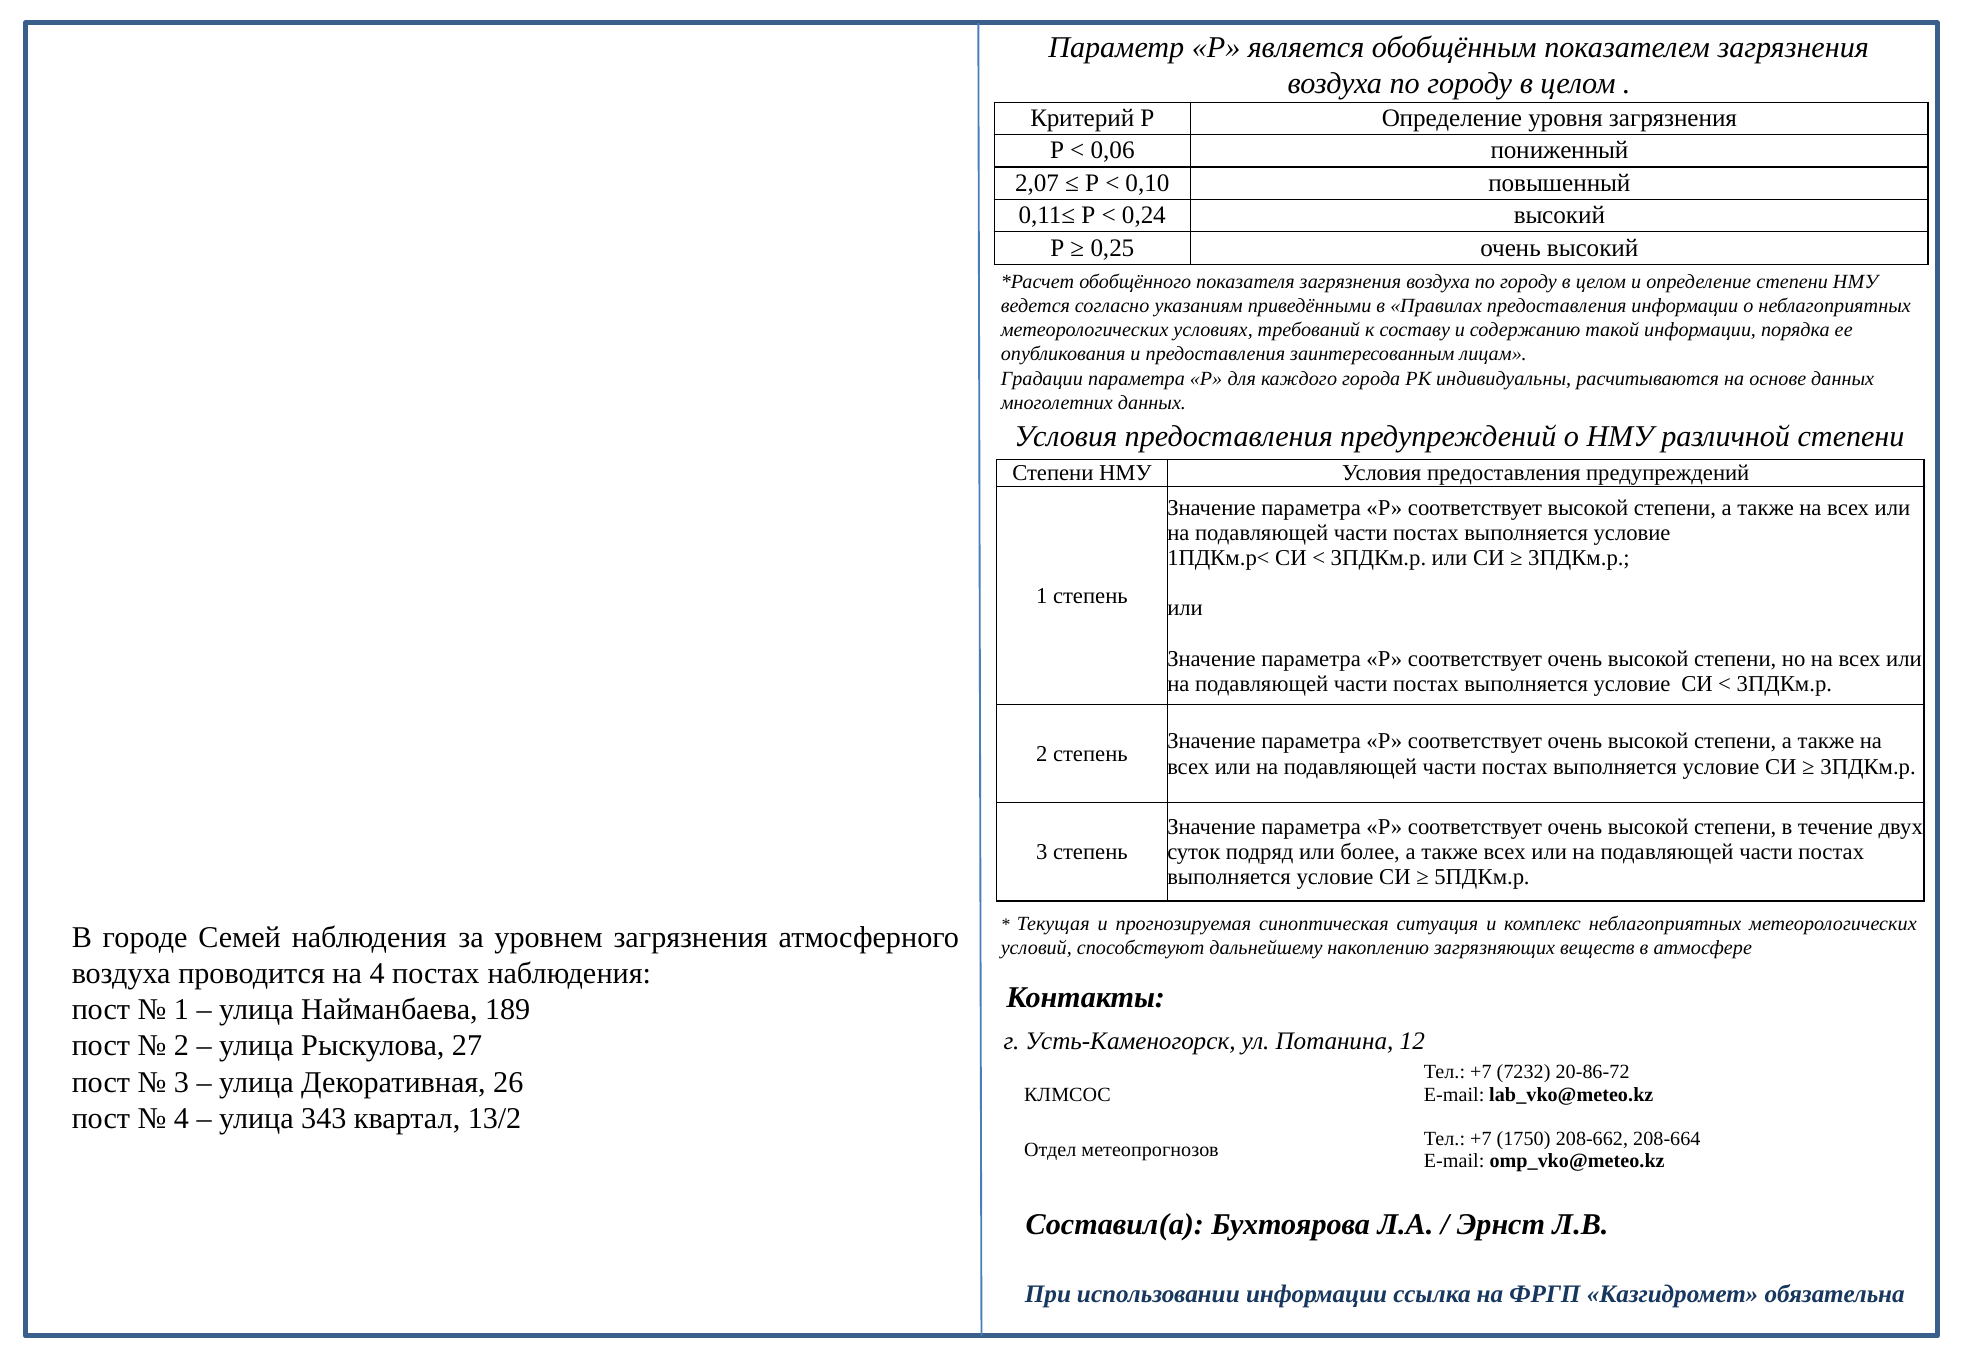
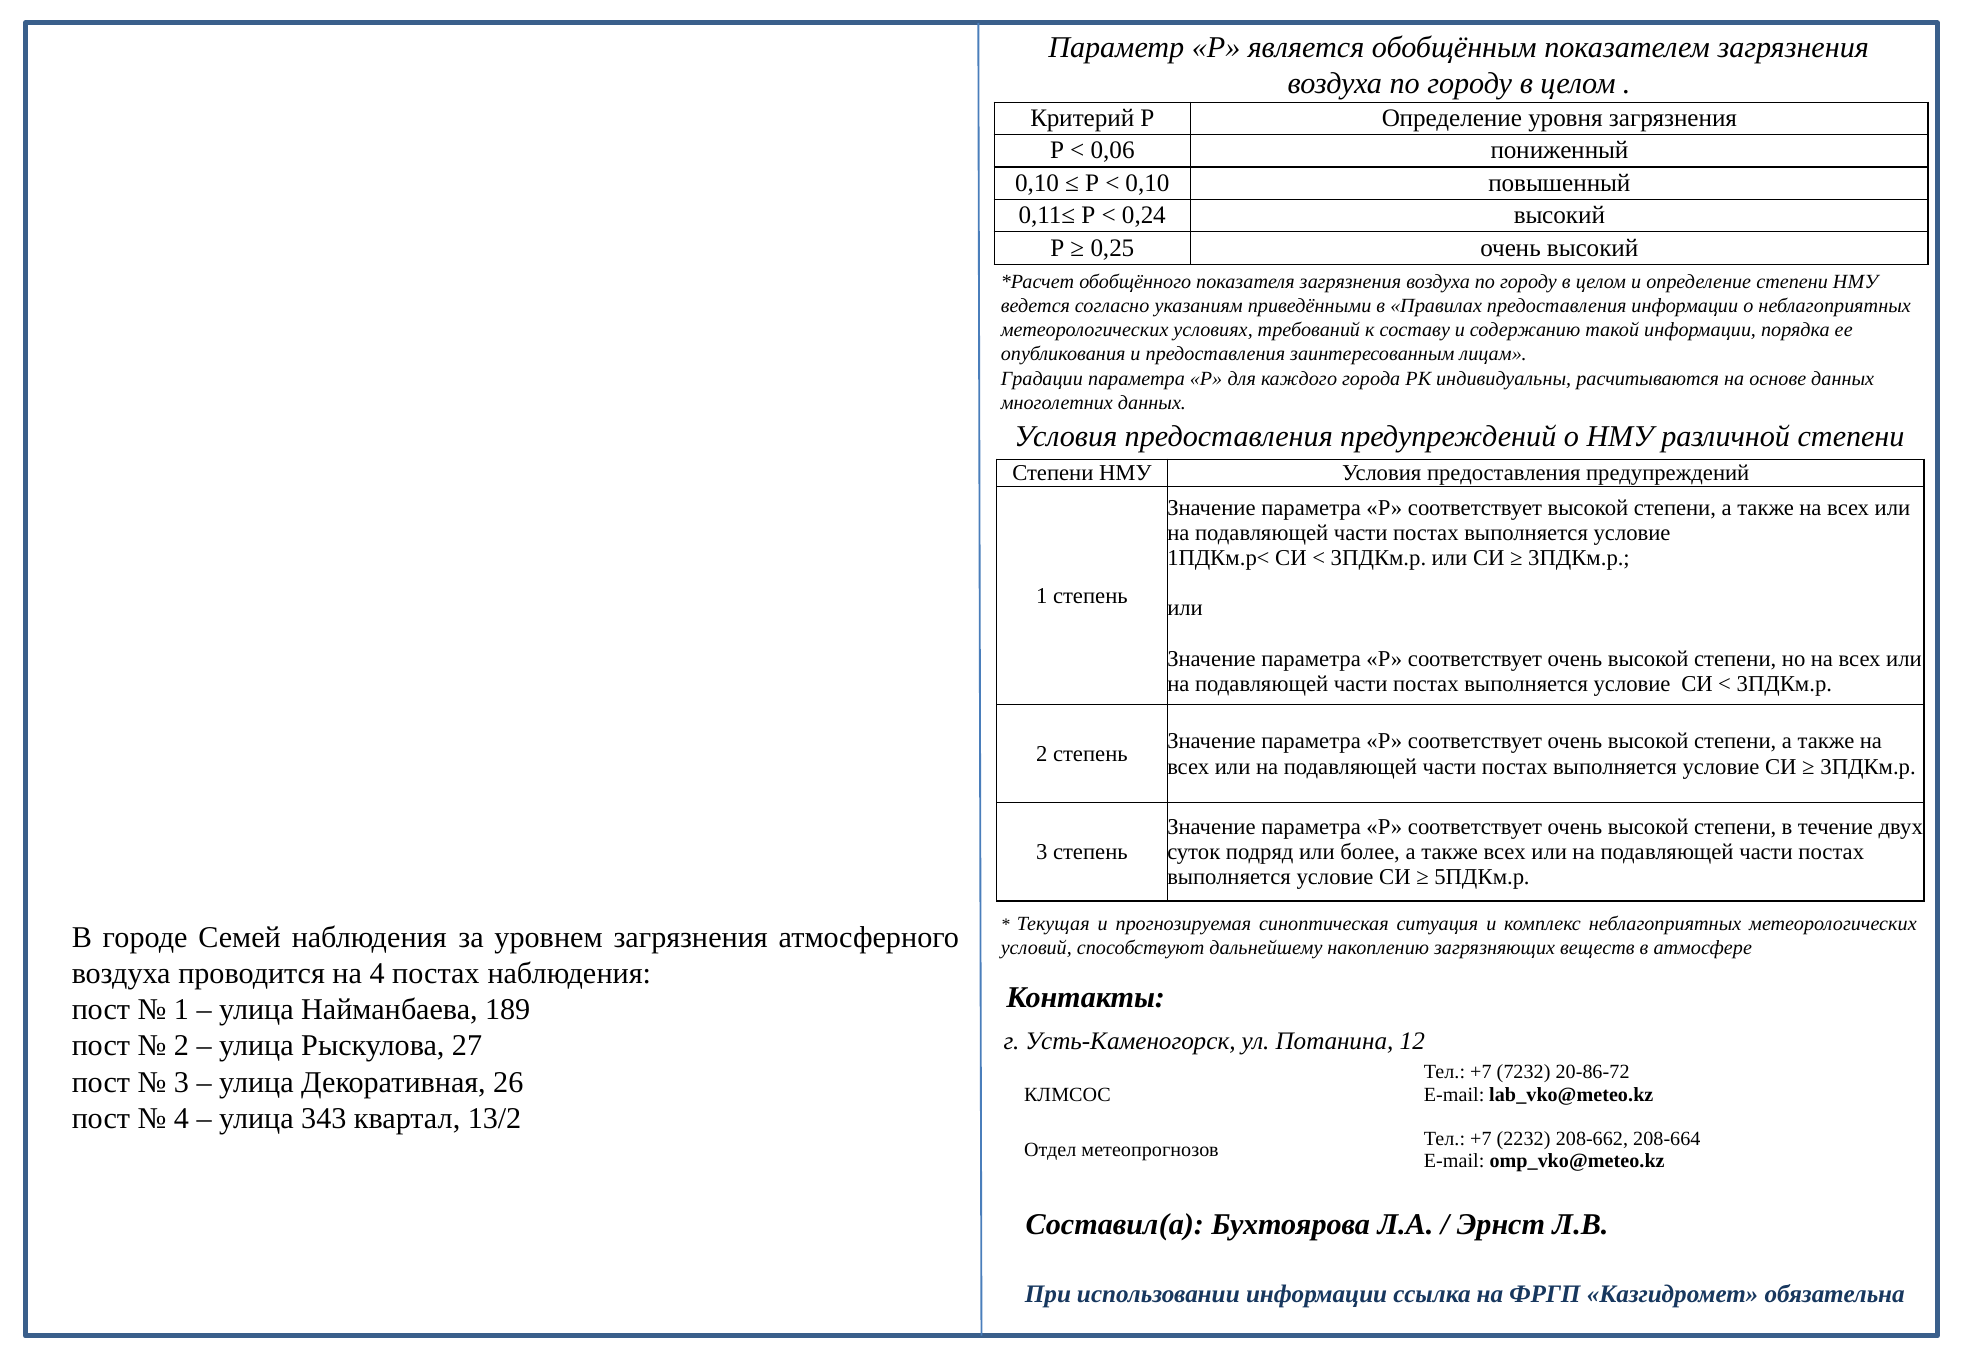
2,07 at (1037, 183): 2,07 -> 0,10
1750: 1750 -> 2232
